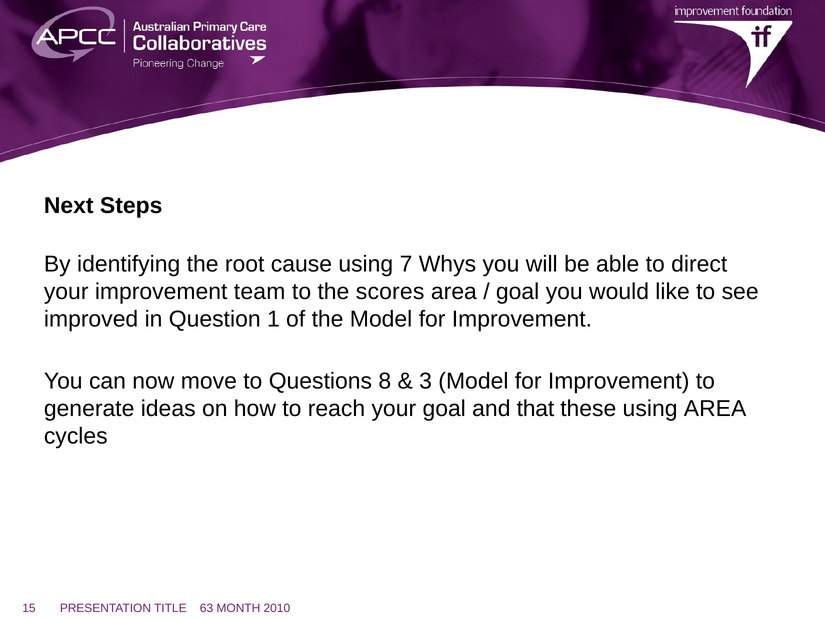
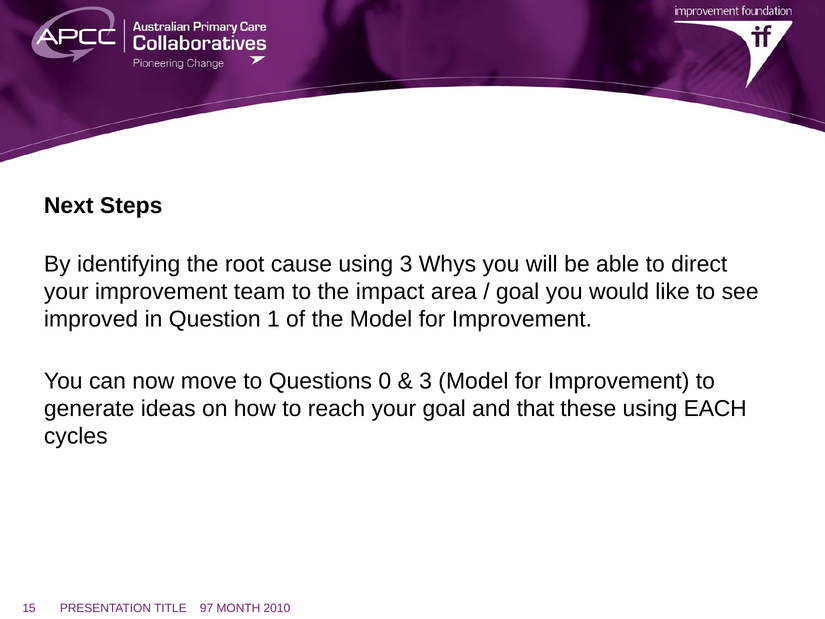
using 7: 7 -> 3
scores: scores -> impact
8: 8 -> 0
using AREA: AREA -> EACH
63: 63 -> 97
